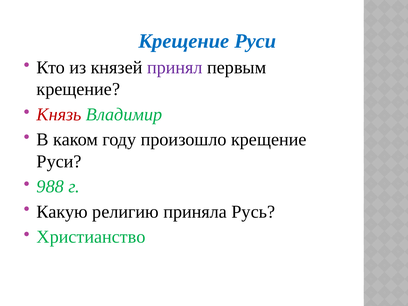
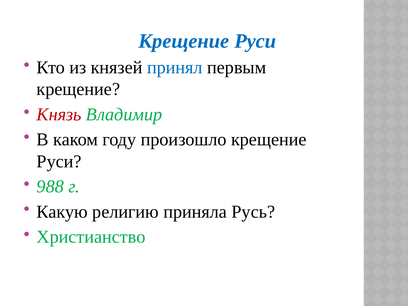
принял colour: purple -> blue
